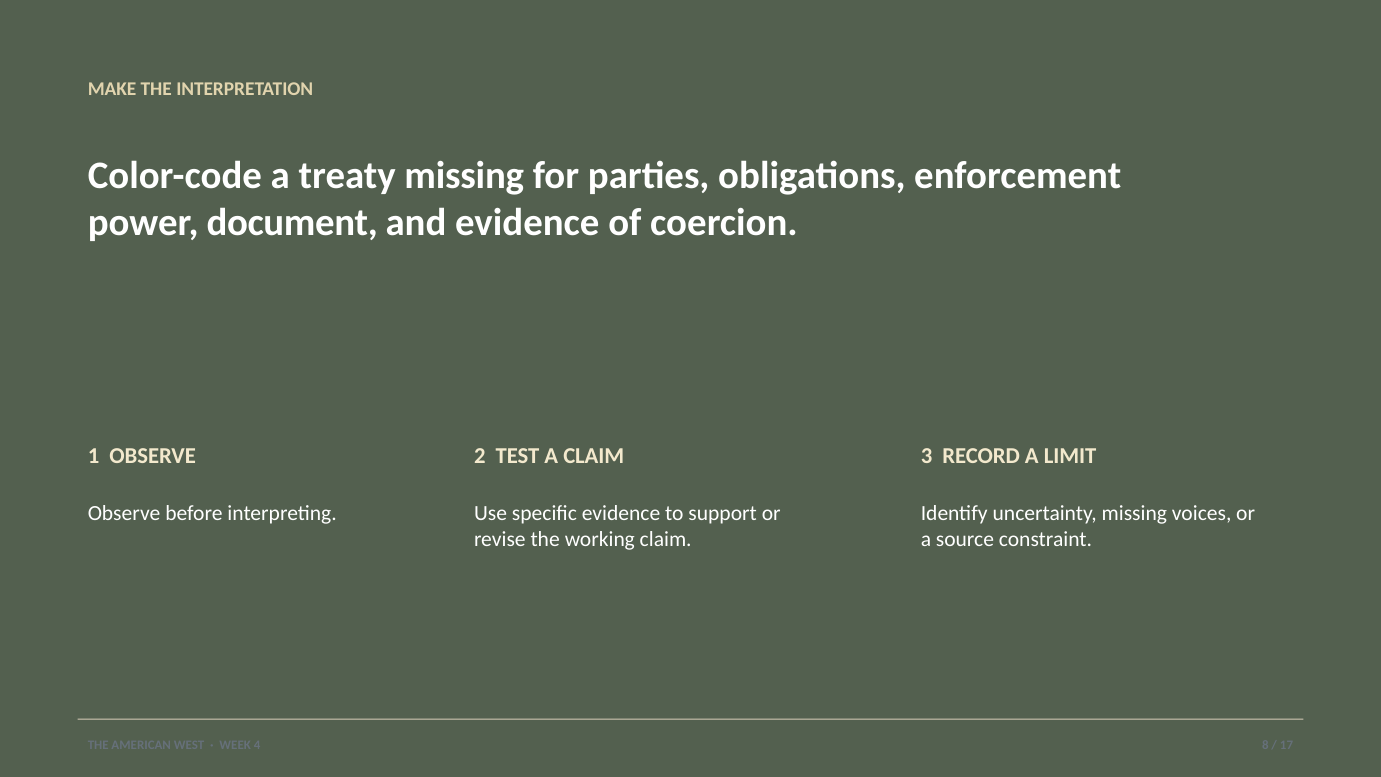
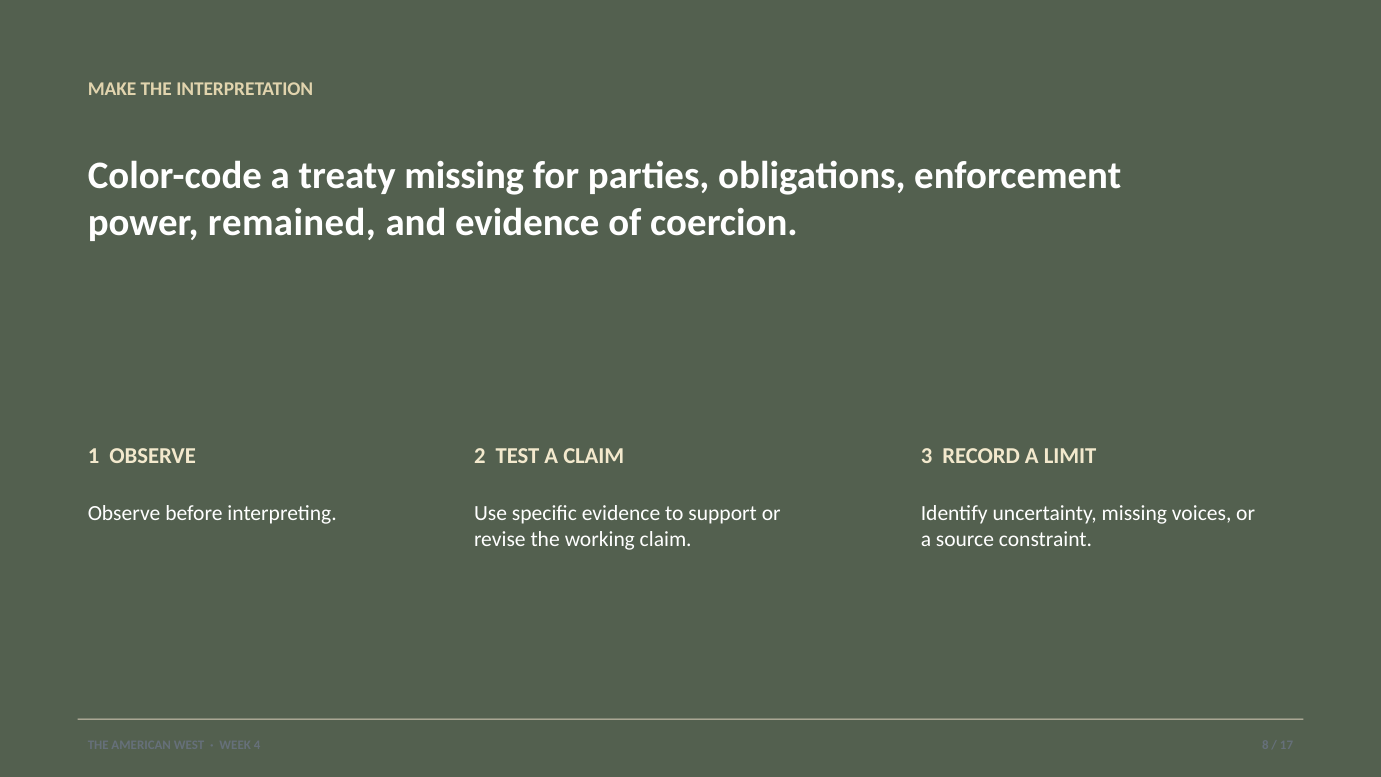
document: document -> remained
